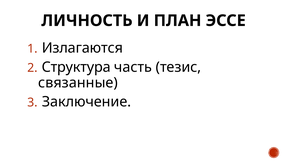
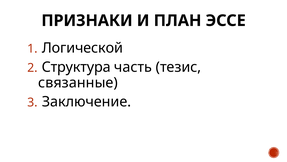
ЛИЧНОСТЬ: ЛИЧНОСТЬ -> ПРИЗНАКИ
Излагаются: Излагаются -> Логической
